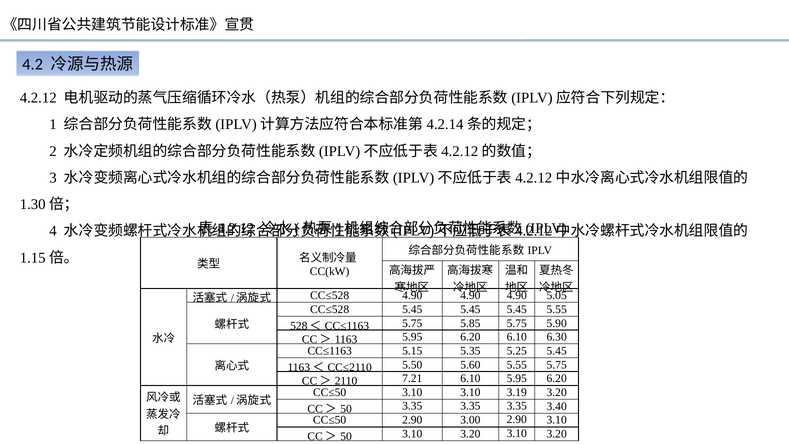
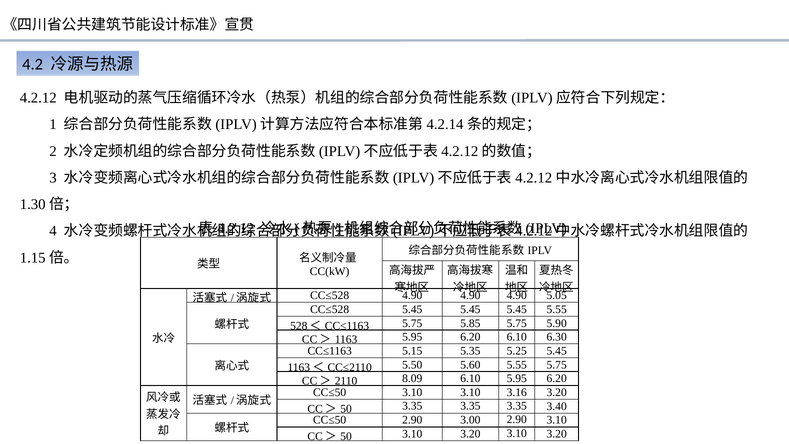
7.21: 7.21 -> 8.09
3.19: 3.19 -> 3.16
